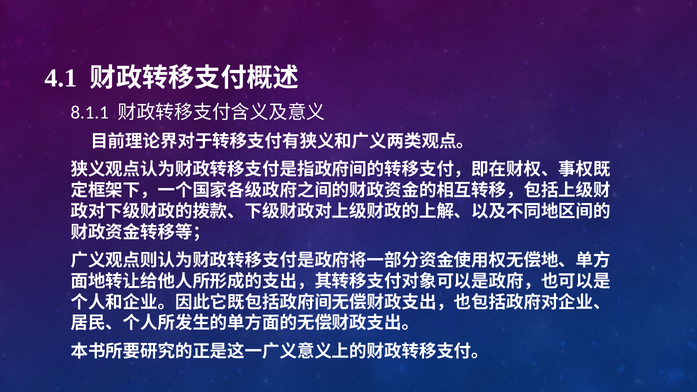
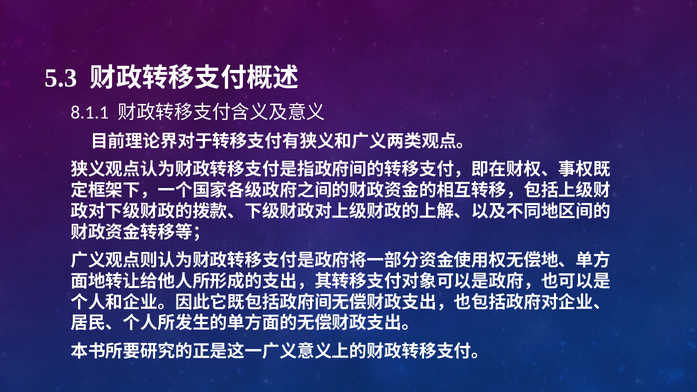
4.1: 4.1 -> 5.3
